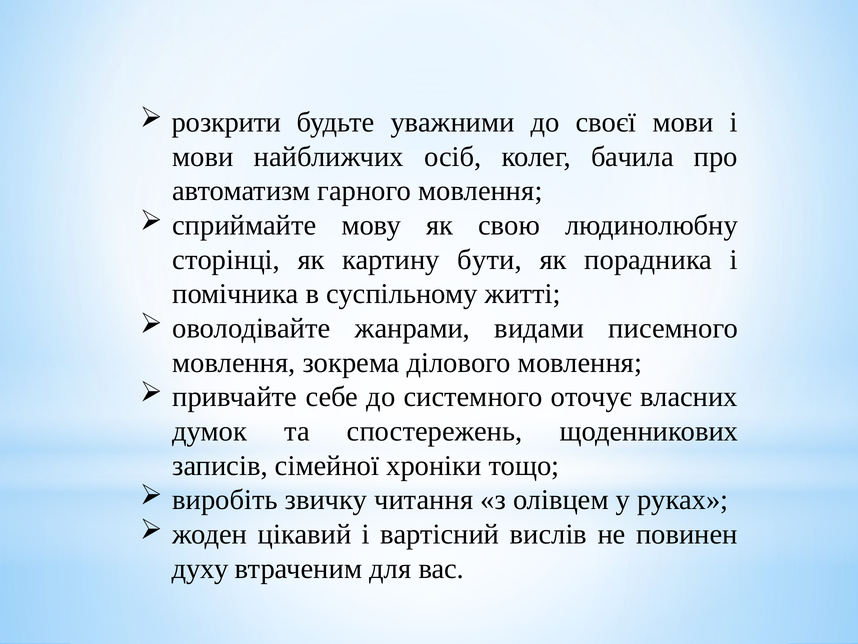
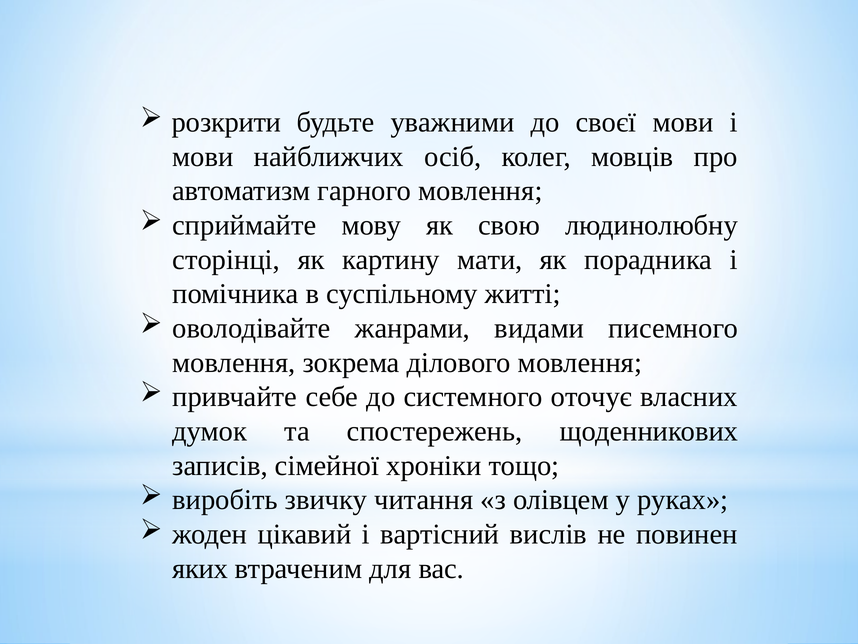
бачила: бачила -> мовців
бути: бути -> мати
духу: духу -> яких
